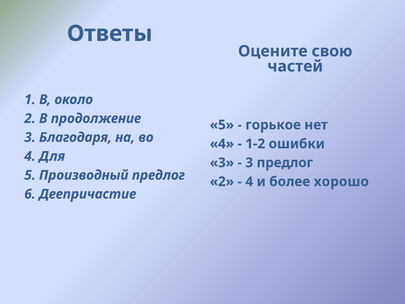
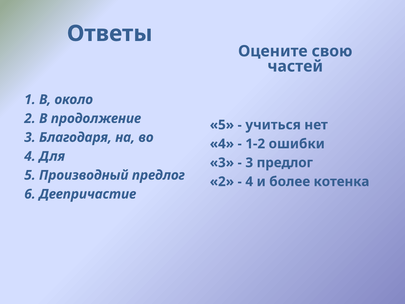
горькое: горькое -> учиться
хорошо: хорошо -> котенка
